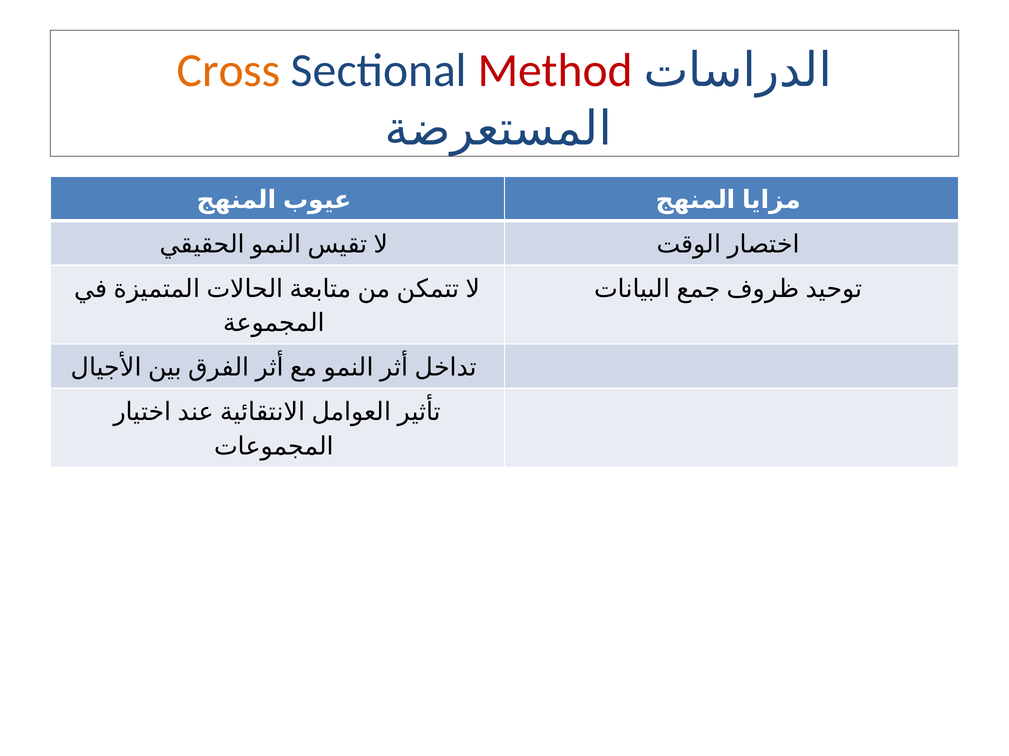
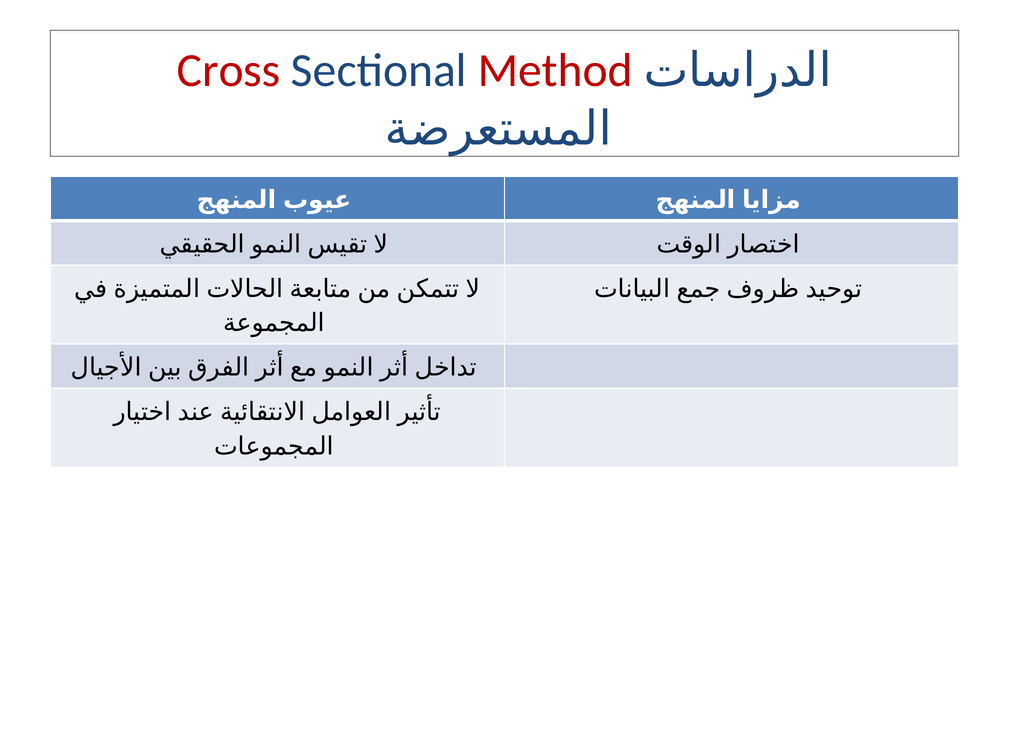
Cross colour: orange -> red
